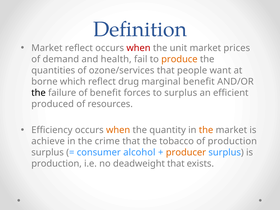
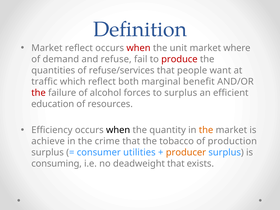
prices: prices -> where
health: health -> refuse
produce colour: orange -> red
ozone/services: ozone/services -> refuse/services
borne: borne -> traffic
drug: drug -> both
the at (39, 93) colour: black -> red
of benefit: benefit -> alcohol
produced: produced -> education
when at (118, 130) colour: orange -> black
alcohol: alcohol -> utilities
production at (57, 164): production -> consuming
